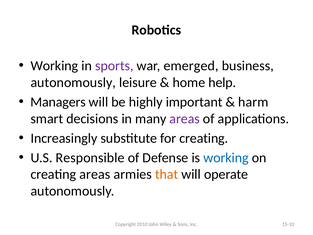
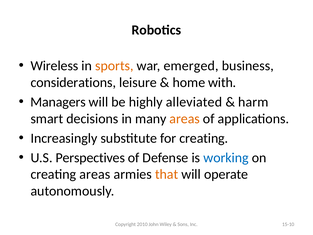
Working at (54, 66): Working -> Wireless
sports colour: purple -> orange
autonomously at (73, 82): autonomously -> considerations
help: help -> with
important: important -> alleviated
areas at (185, 119) colour: purple -> orange
Responsible: Responsible -> Perspectives
